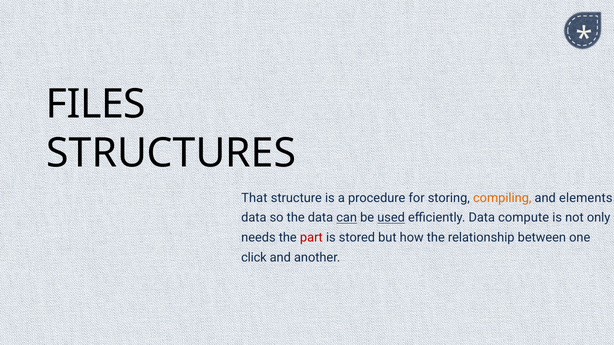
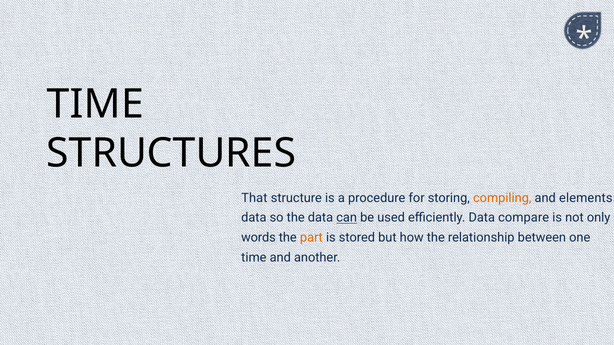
FILES at (96, 105): FILES -> TIME
used underline: present -> none
compute: compute -> compare
needs: needs -> words
part colour: red -> orange
click at (254, 258): click -> time
